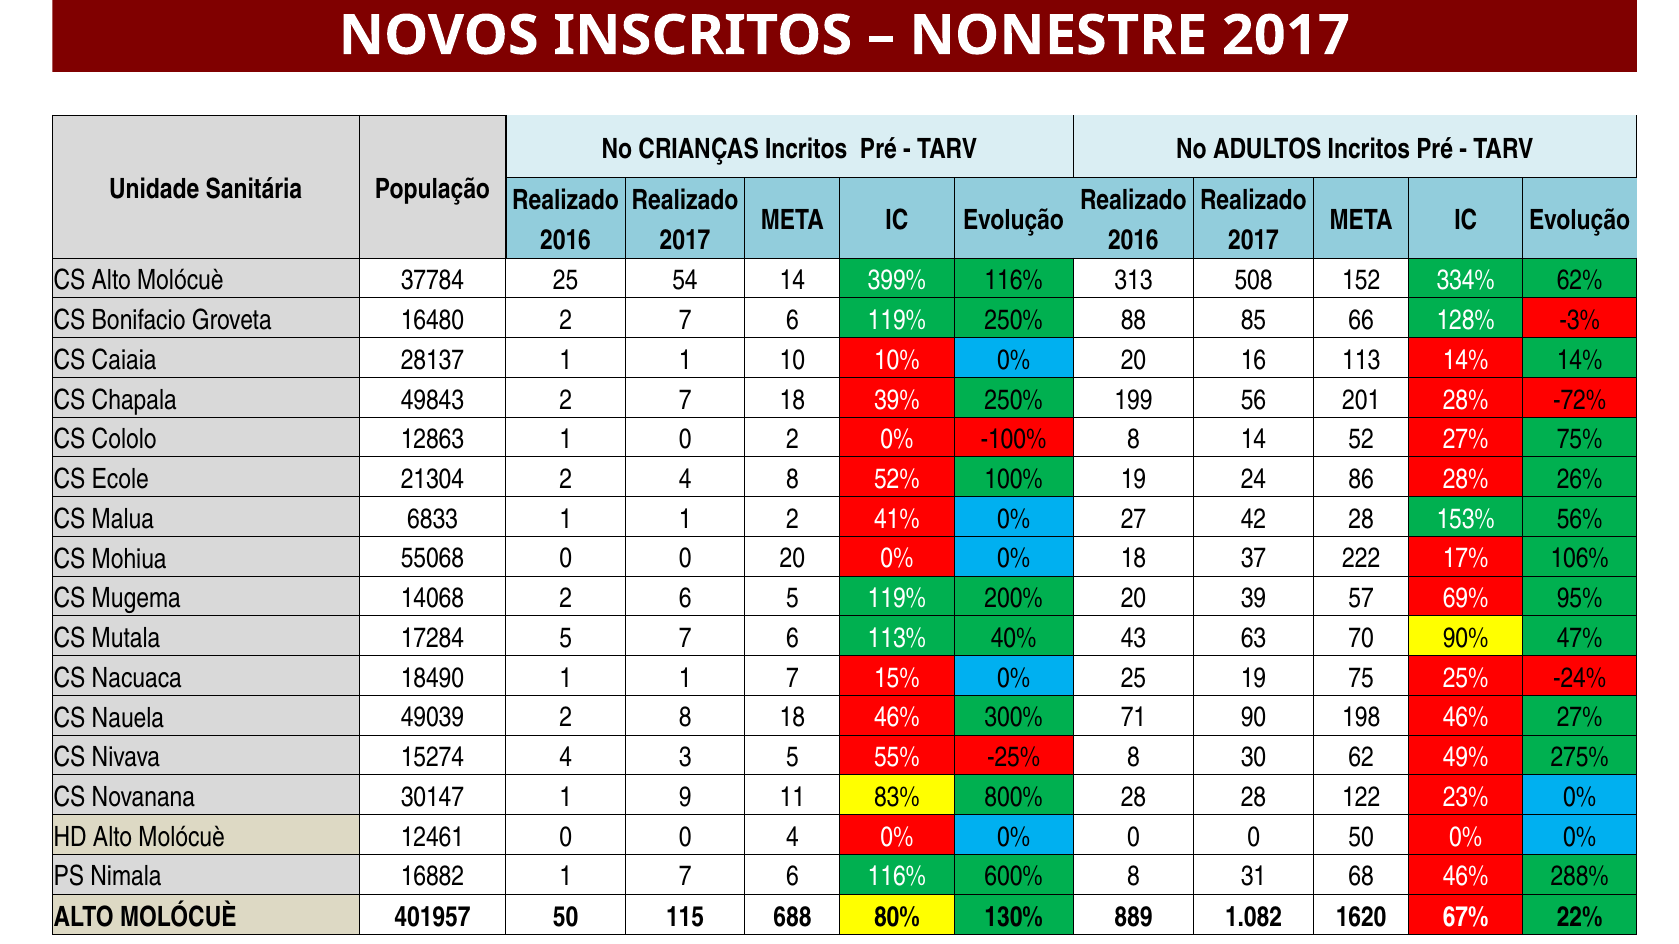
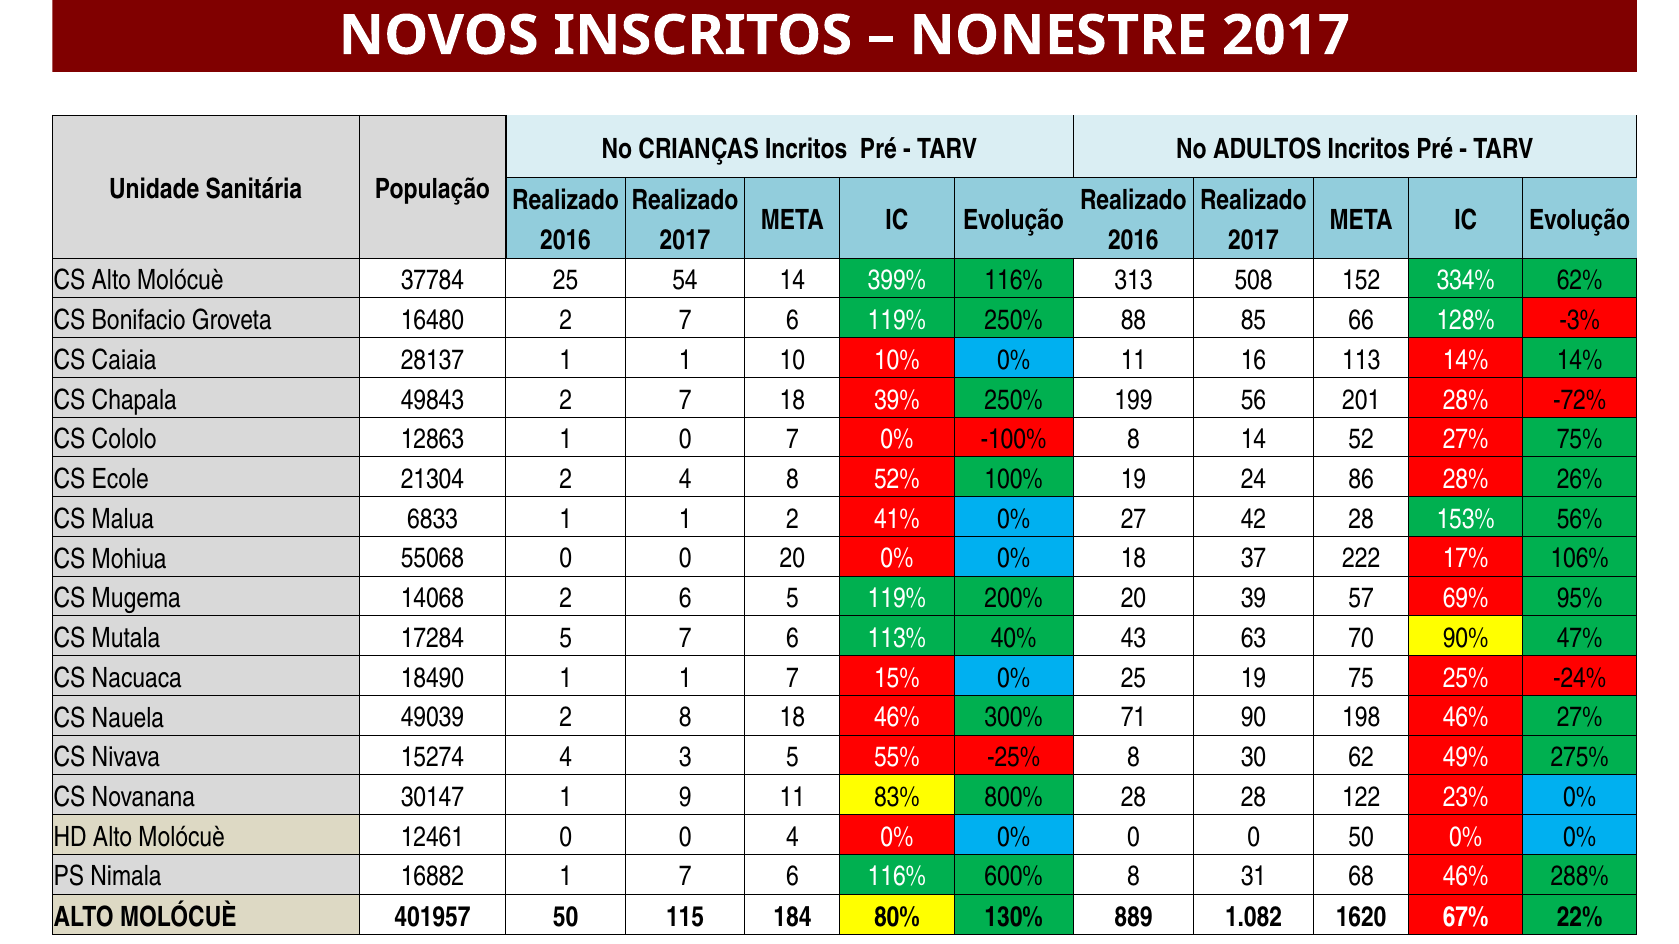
0% 20: 20 -> 11
0 2: 2 -> 7
688: 688 -> 184
